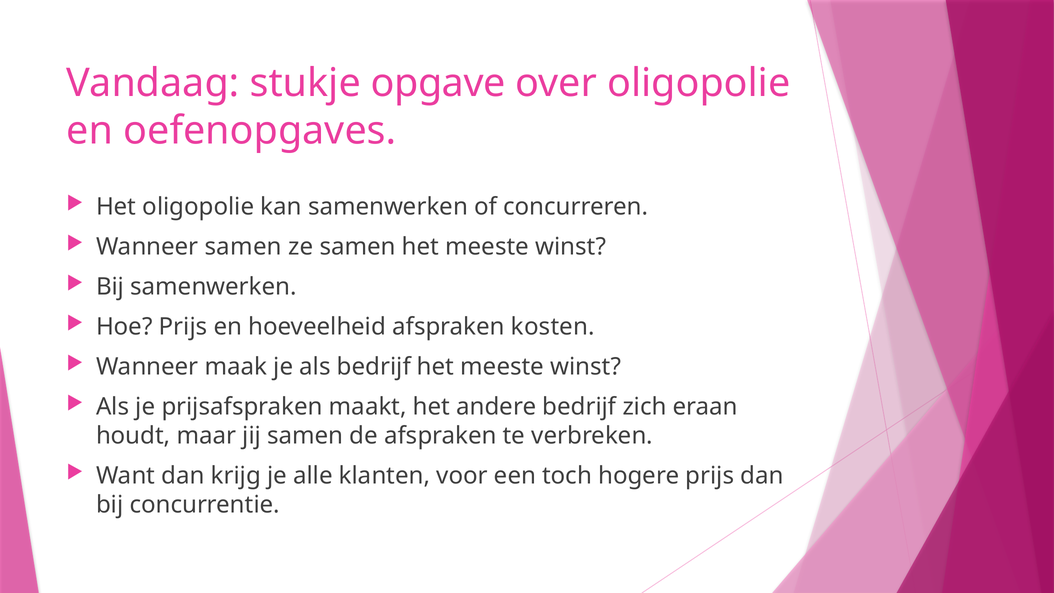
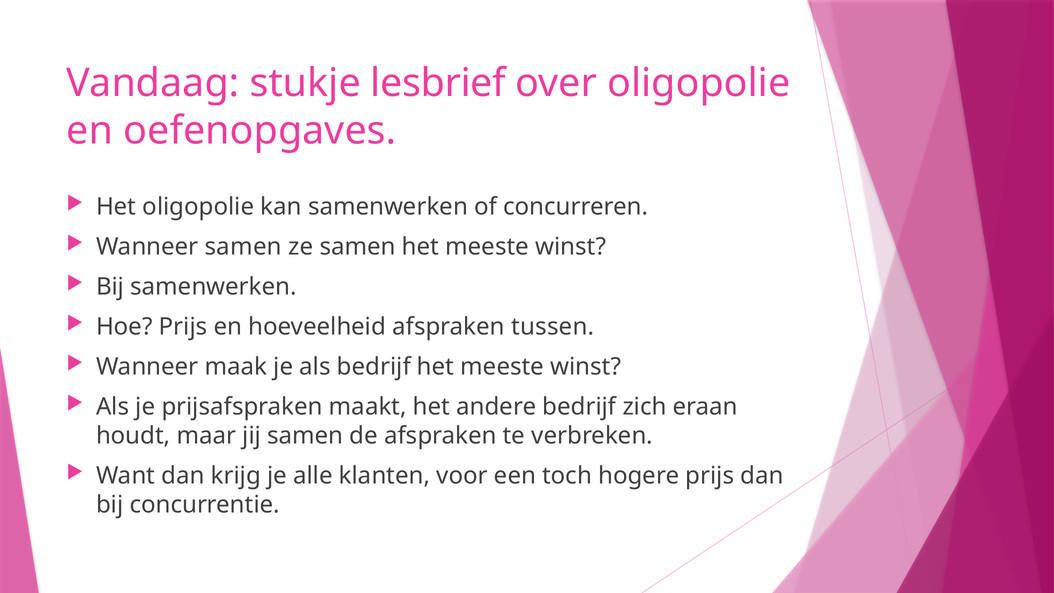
opgave: opgave -> lesbrief
kosten: kosten -> tussen
